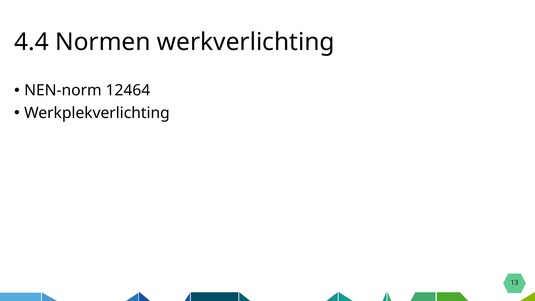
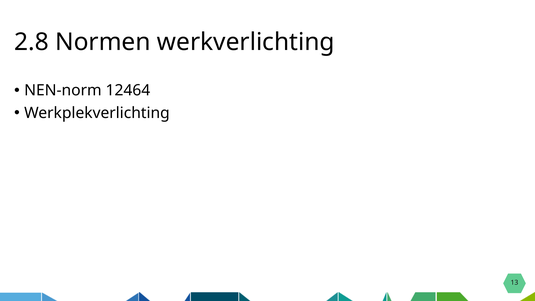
4.4: 4.4 -> 2.8
